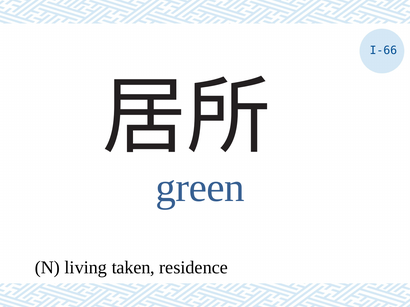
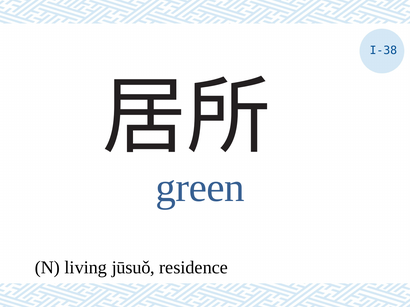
I-66: I-66 -> I-38
taken: taken -> jūsuǒ
